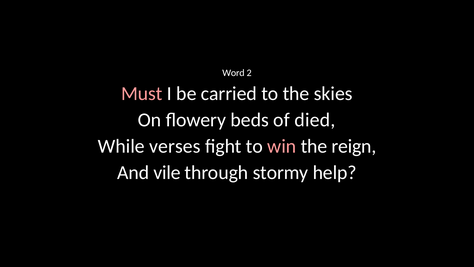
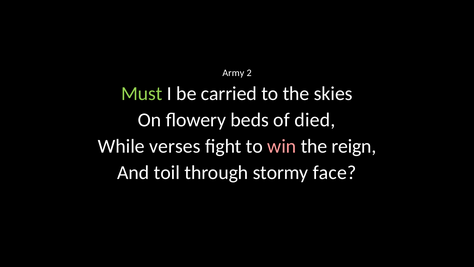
Word: Word -> Army
Must colour: pink -> light green
vile: vile -> toil
help: help -> face
